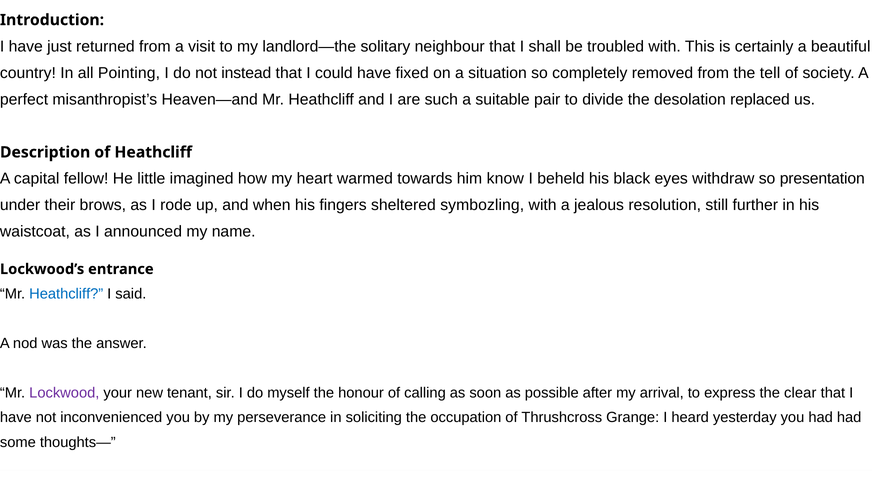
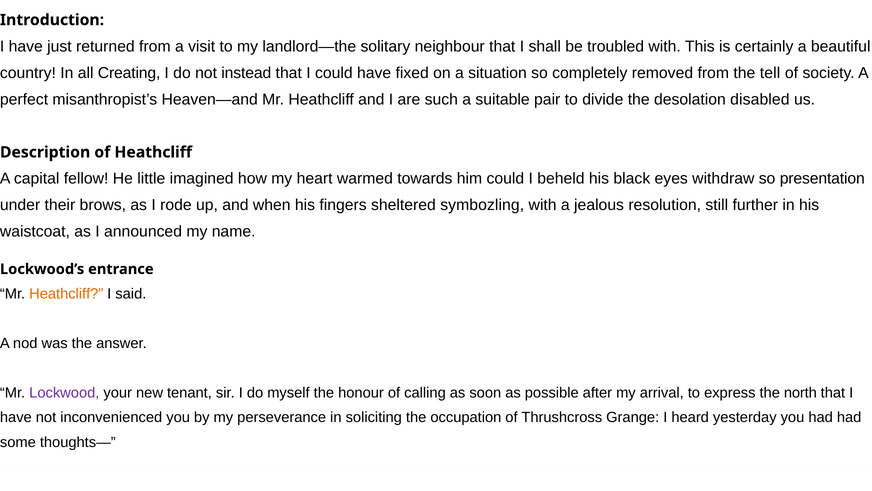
Pointing: Pointing -> Creating
replaced: replaced -> disabled
him know: know -> could
Heathcliff at (66, 294) colour: blue -> orange
clear: clear -> north
